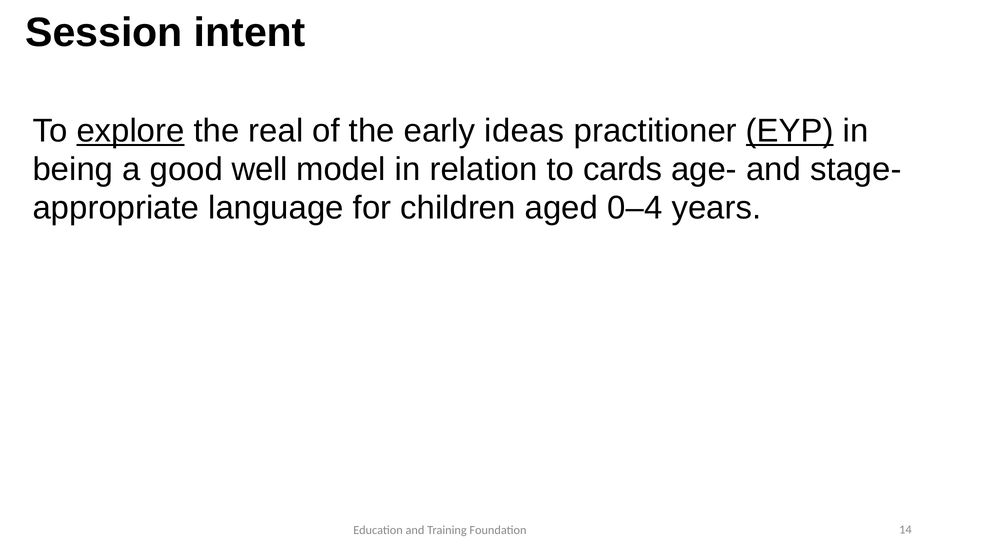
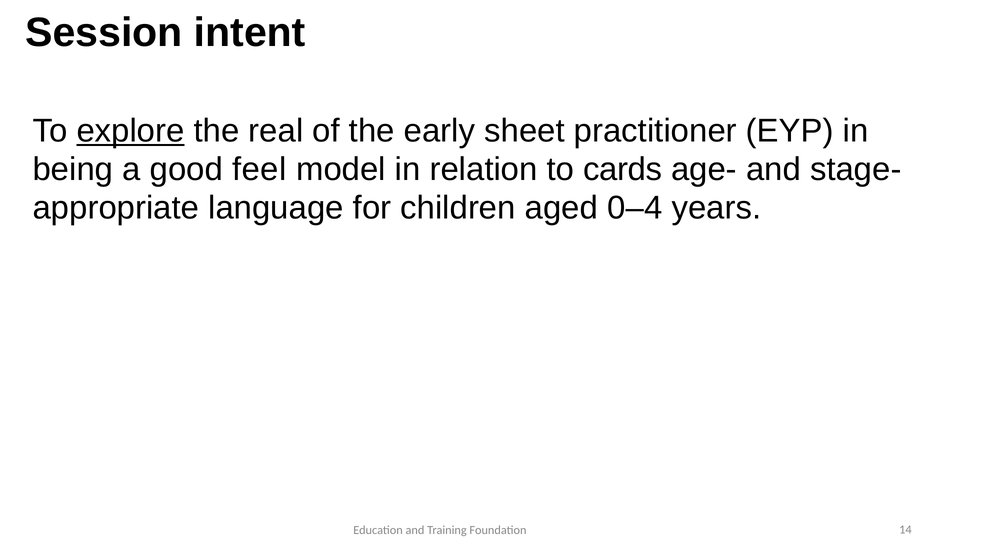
ideas: ideas -> sheet
EYP underline: present -> none
well: well -> feel
